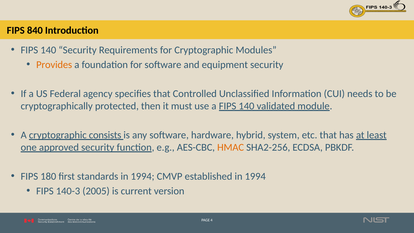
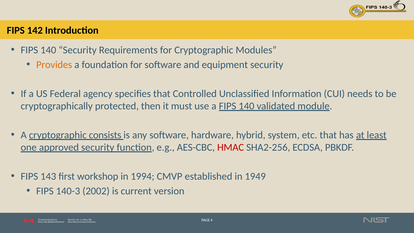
840: 840 -> 142
HMAC colour: orange -> red
180: 180 -> 143
standards: standards -> workshop
established in 1994: 1994 -> 1949
2005: 2005 -> 2002
